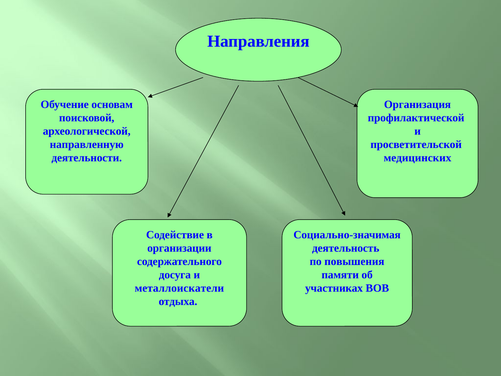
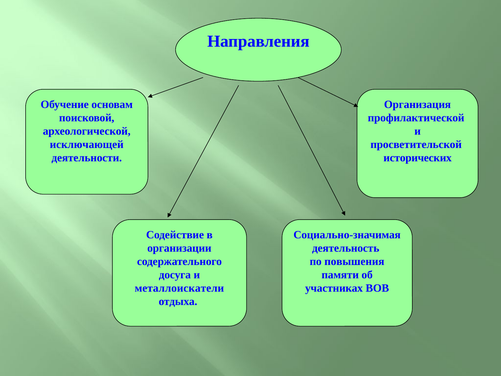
направленную: направленную -> исключающей
медицинских: медицинских -> исторических
